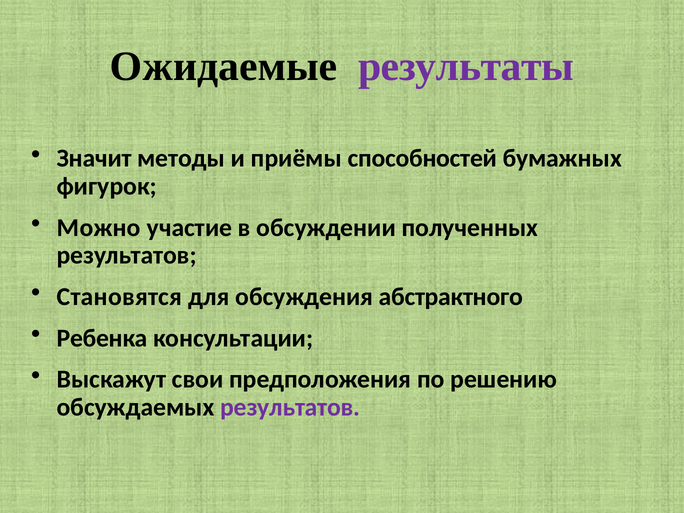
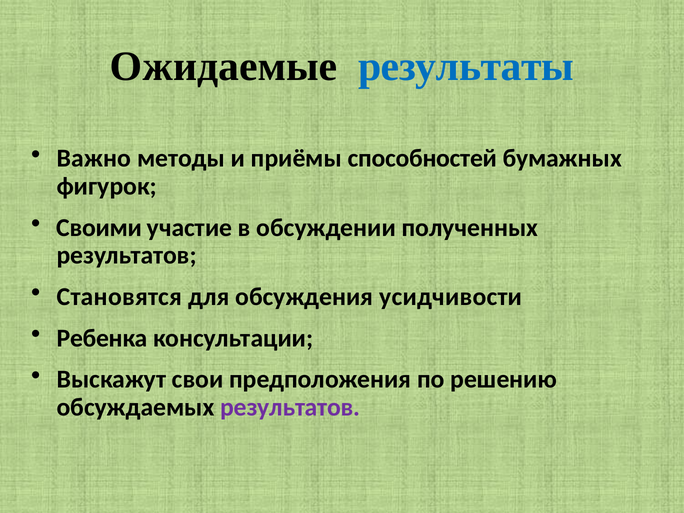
результаты colour: purple -> blue
Значит: Значит -> Важно
Можно: Можно -> Своими
абстрактного: абстрактного -> усидчивости
